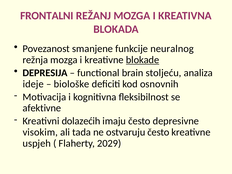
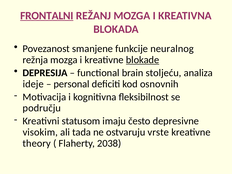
FRONTALNI underline: none -> present
biološke: biološke -> personal
afektivne: afektivne -> području
dolazećih: dolazećih -> statusom
ostvaruju često: često -> vrste
uspjeh: uspjeh -> theory
2029: 2029 -> 2038
